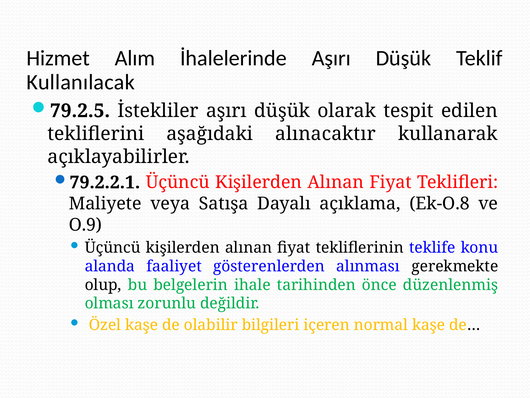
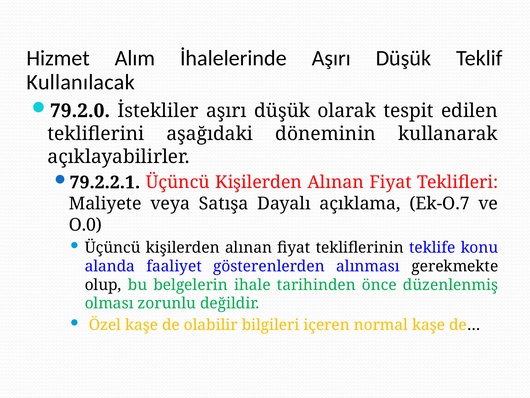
79.2.5: 79.2.5 -> 79.2.0
alınacaktır: alınacaktır -> döneminin
Ek-O.8: Ek-O.8 -> Ek-O.7
O.9: O.9 -> O.0
